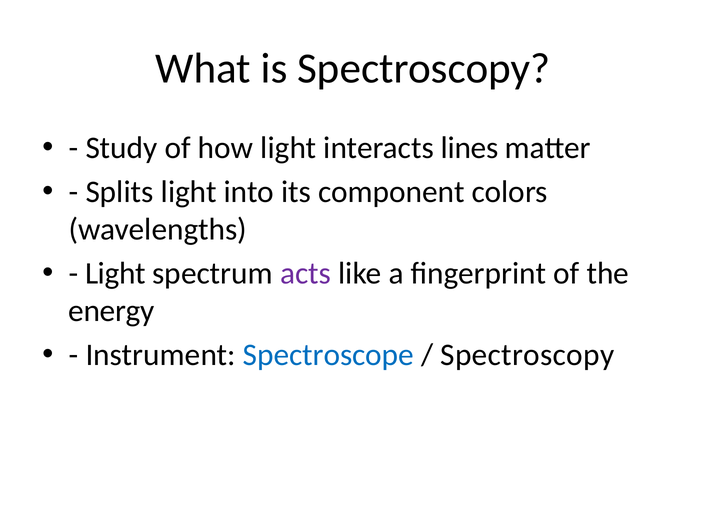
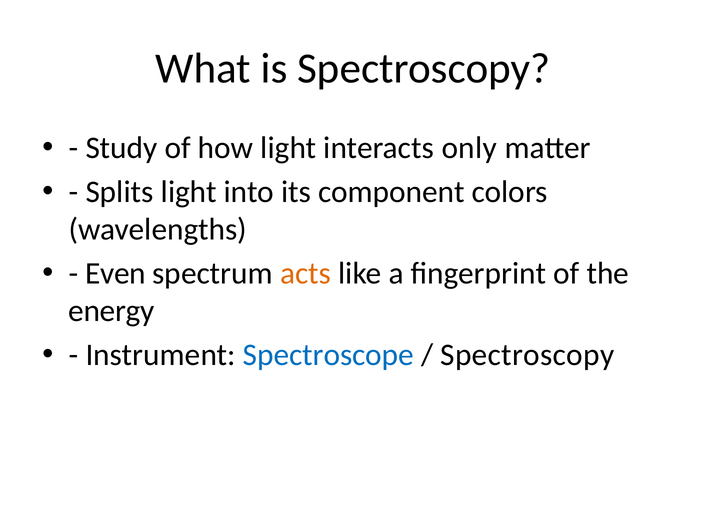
lines: lines -> only
Light at (115, 274): Light -> Even
acts colour: purple -> orange
